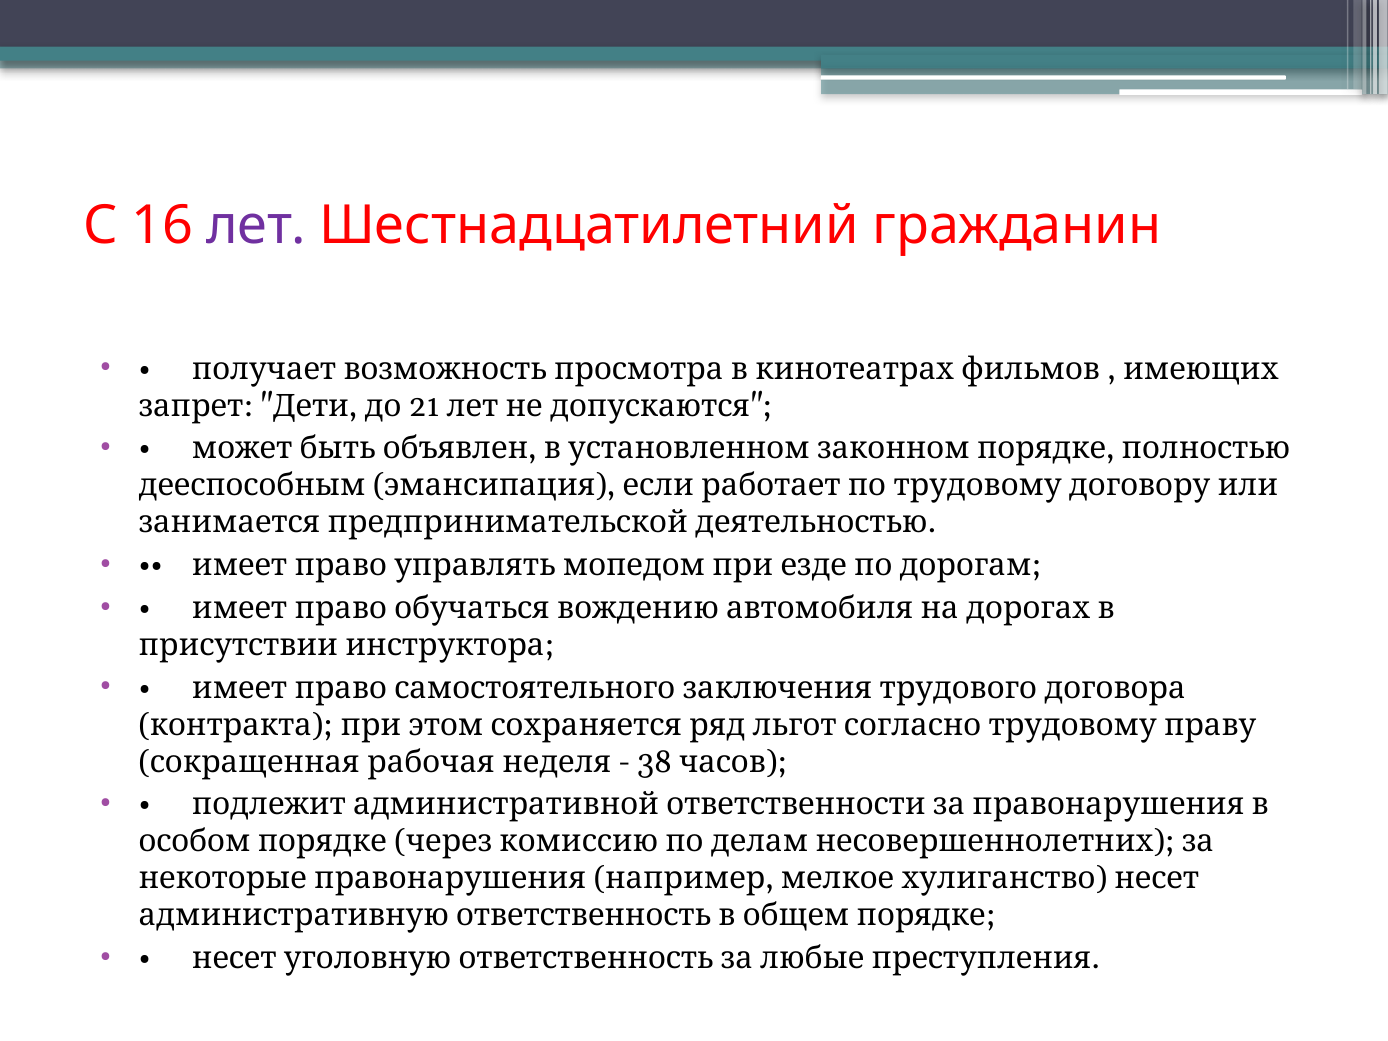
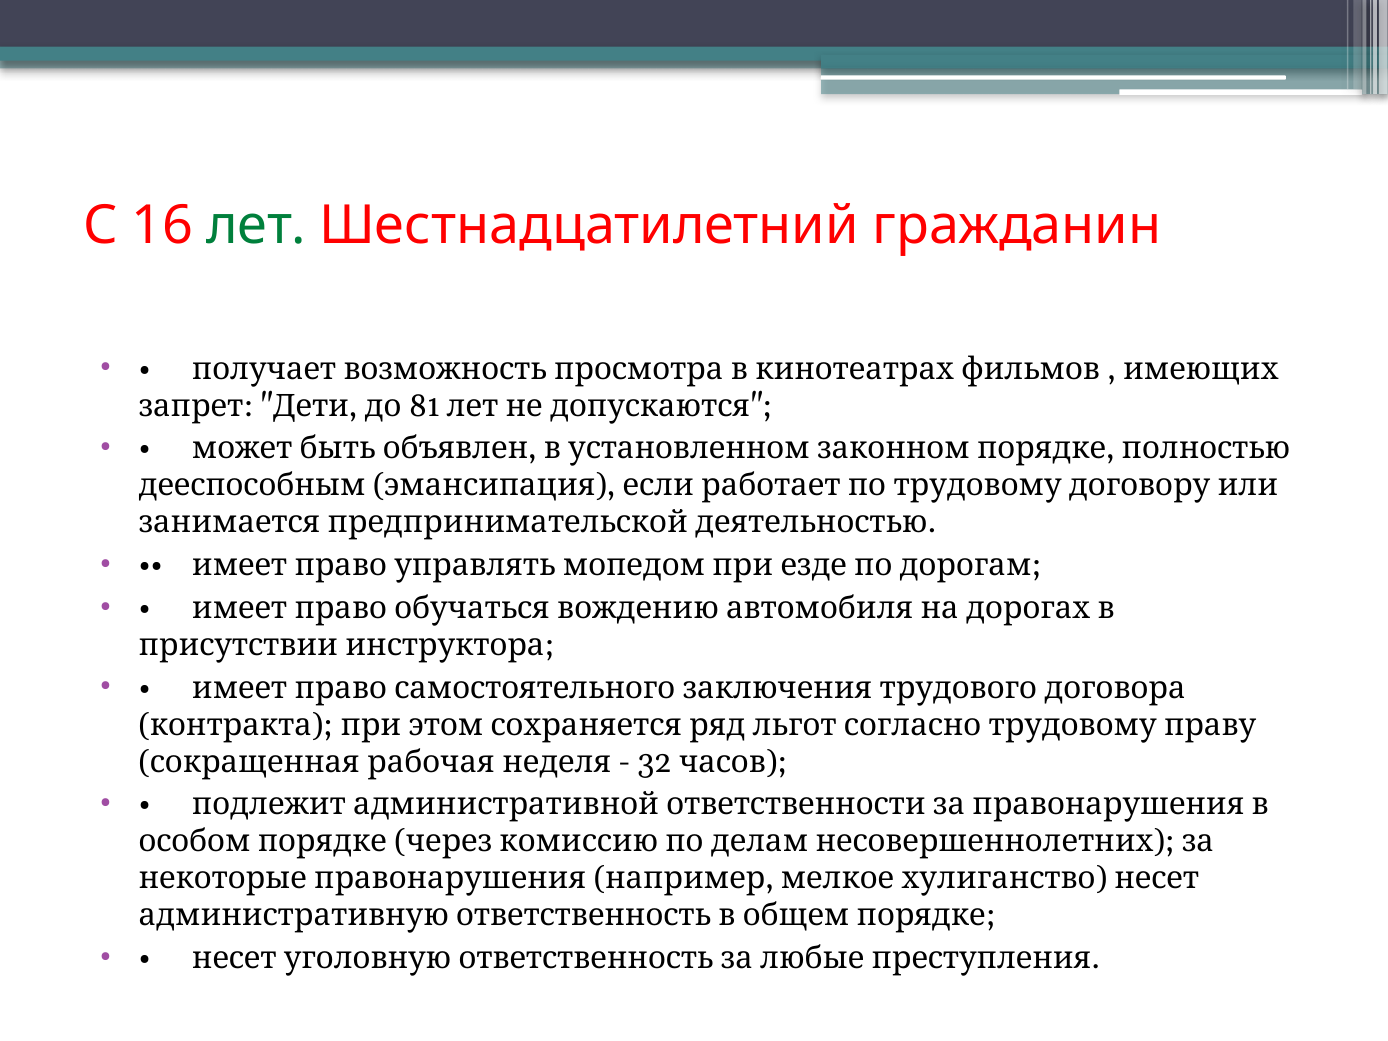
лет colour: purple -> green
21: 21 -> 81
38: 38 -> 32
